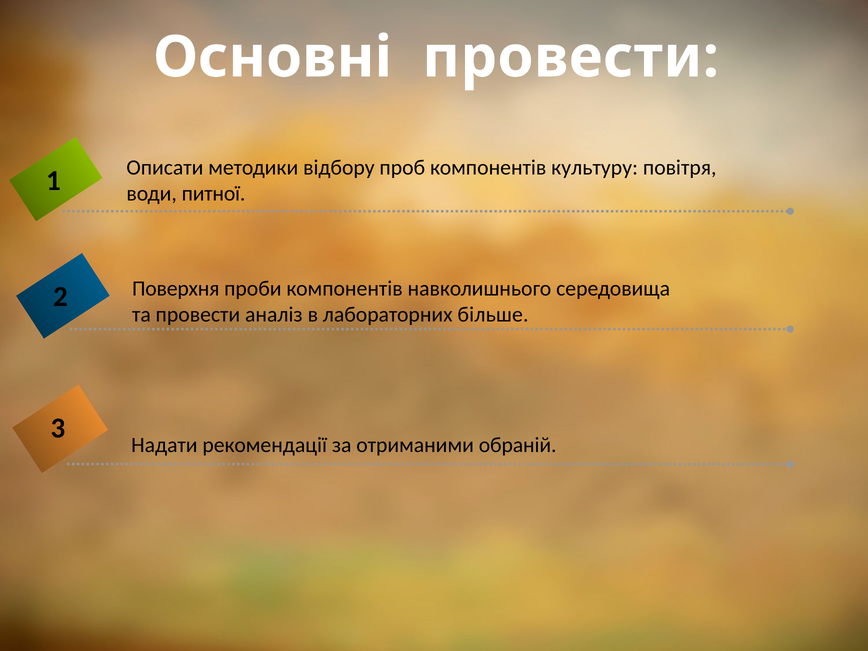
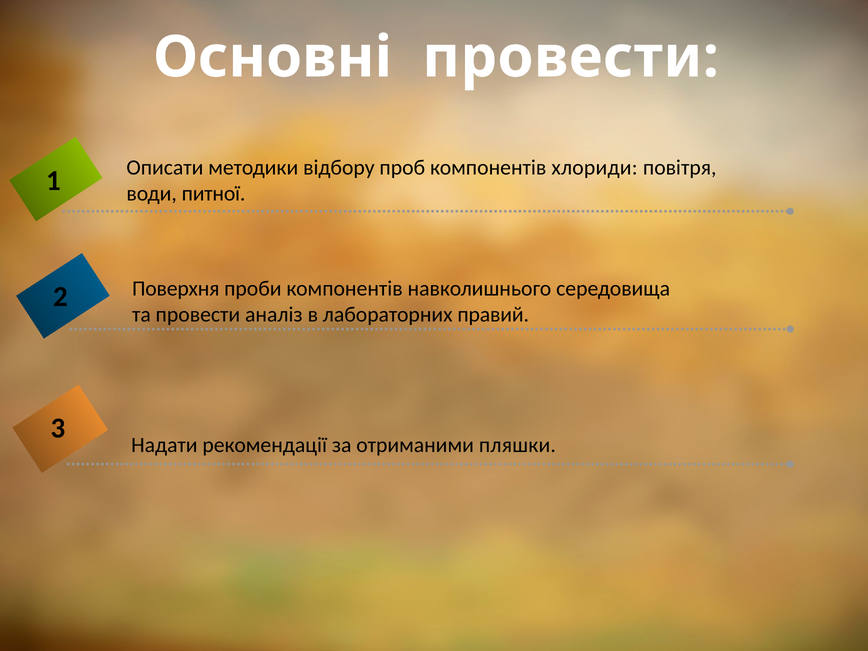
культуру: культуру -> хлориди
більше: більше -> правий
обраній: обраній -> пляшки
